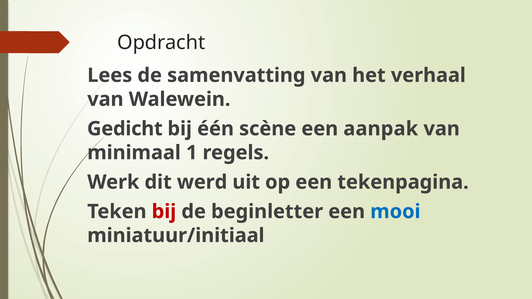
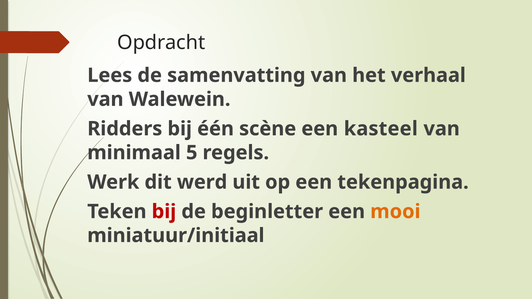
Gedicht: Gedicht -> Ridders
aanpak: aanpak -> kasteel
1: 1 -> 5
mooi colour: blue -> orange
